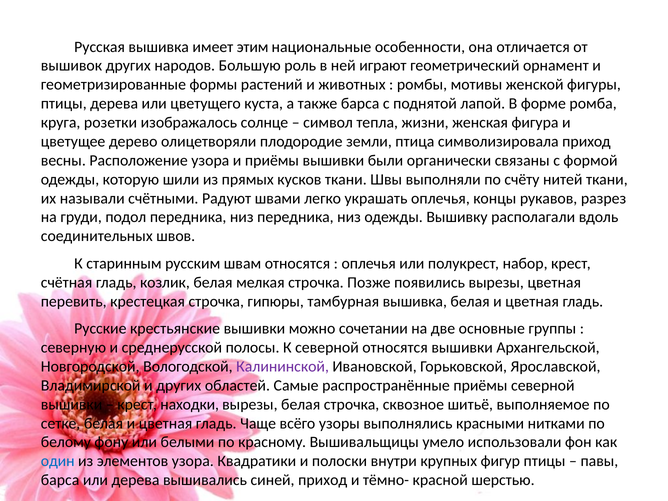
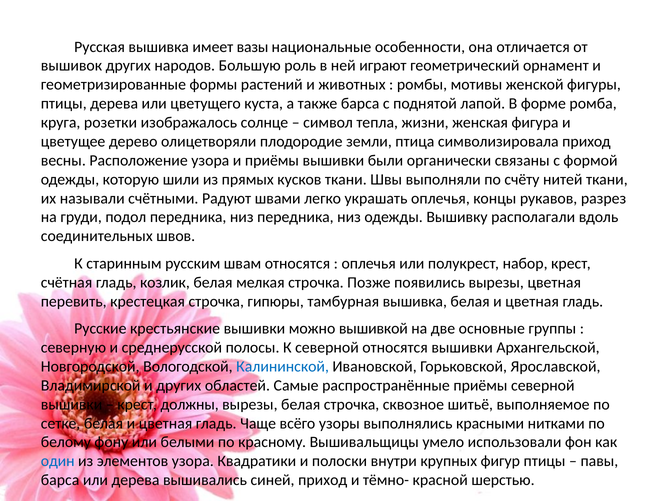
этим: этим -> вазы
сочетании: сочетании -> вышивкой
Калининской colour: purple -> blue
находки: находки -> должны
